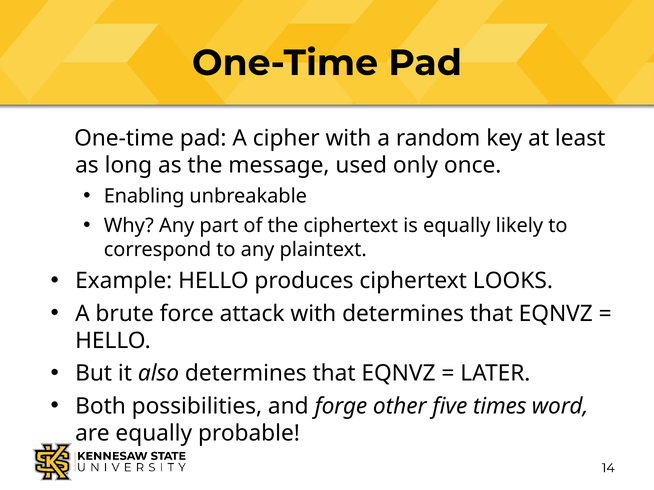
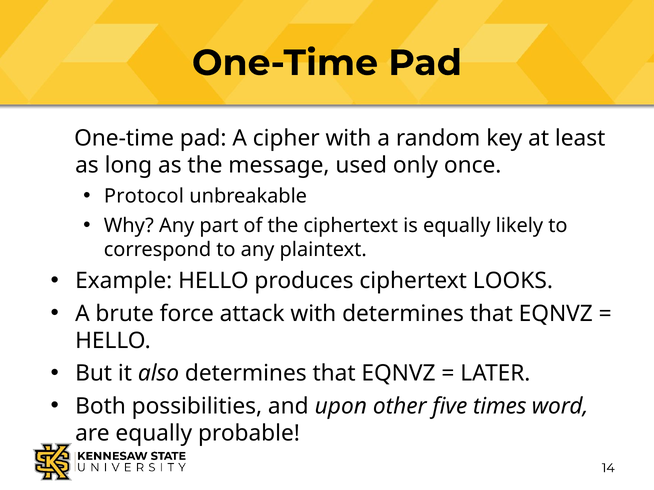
Enabling: Enabling -> Protocol
forge: forge -> upon
